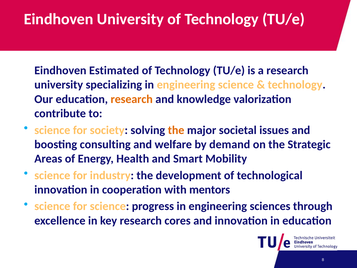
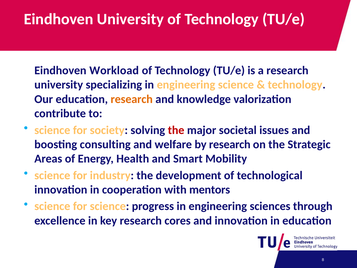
Estimated: Estimated -> Workload
the at (176, 130) colour: orange -> red
by demand: demand -> research
